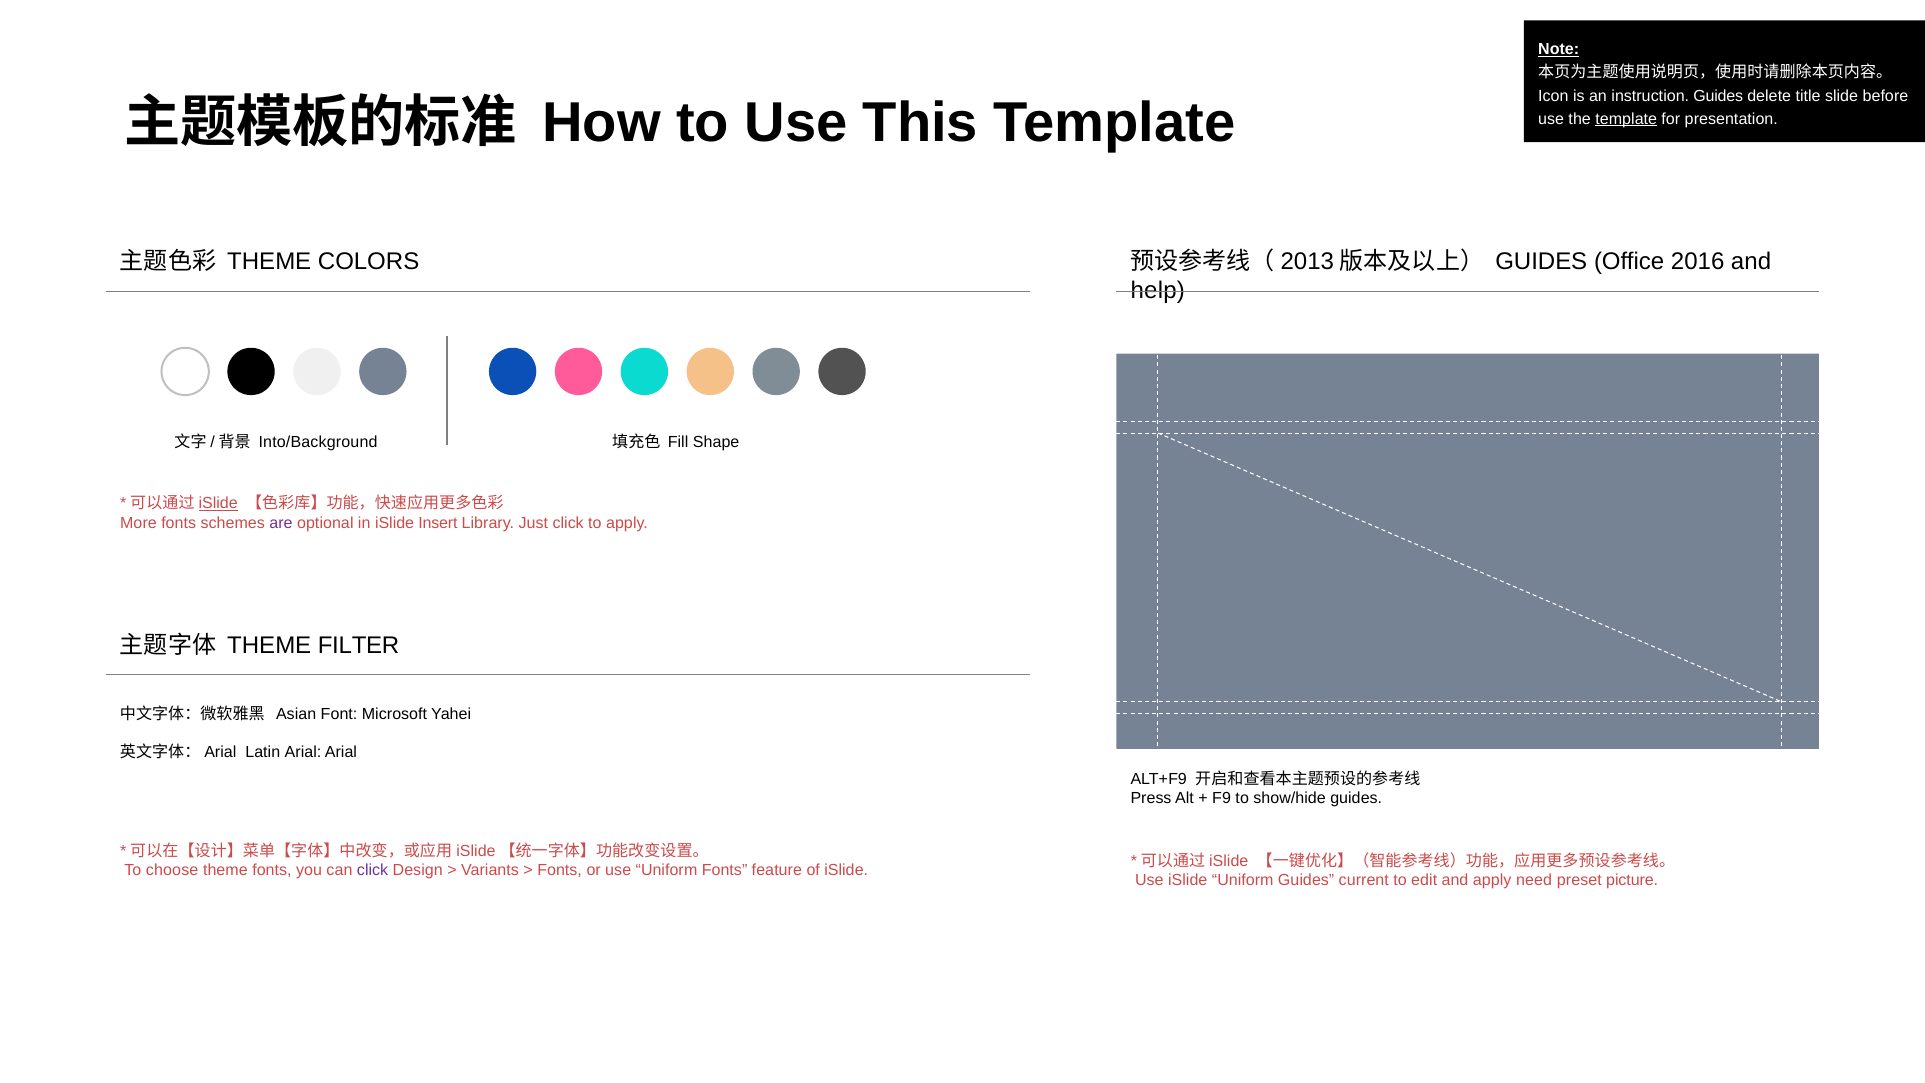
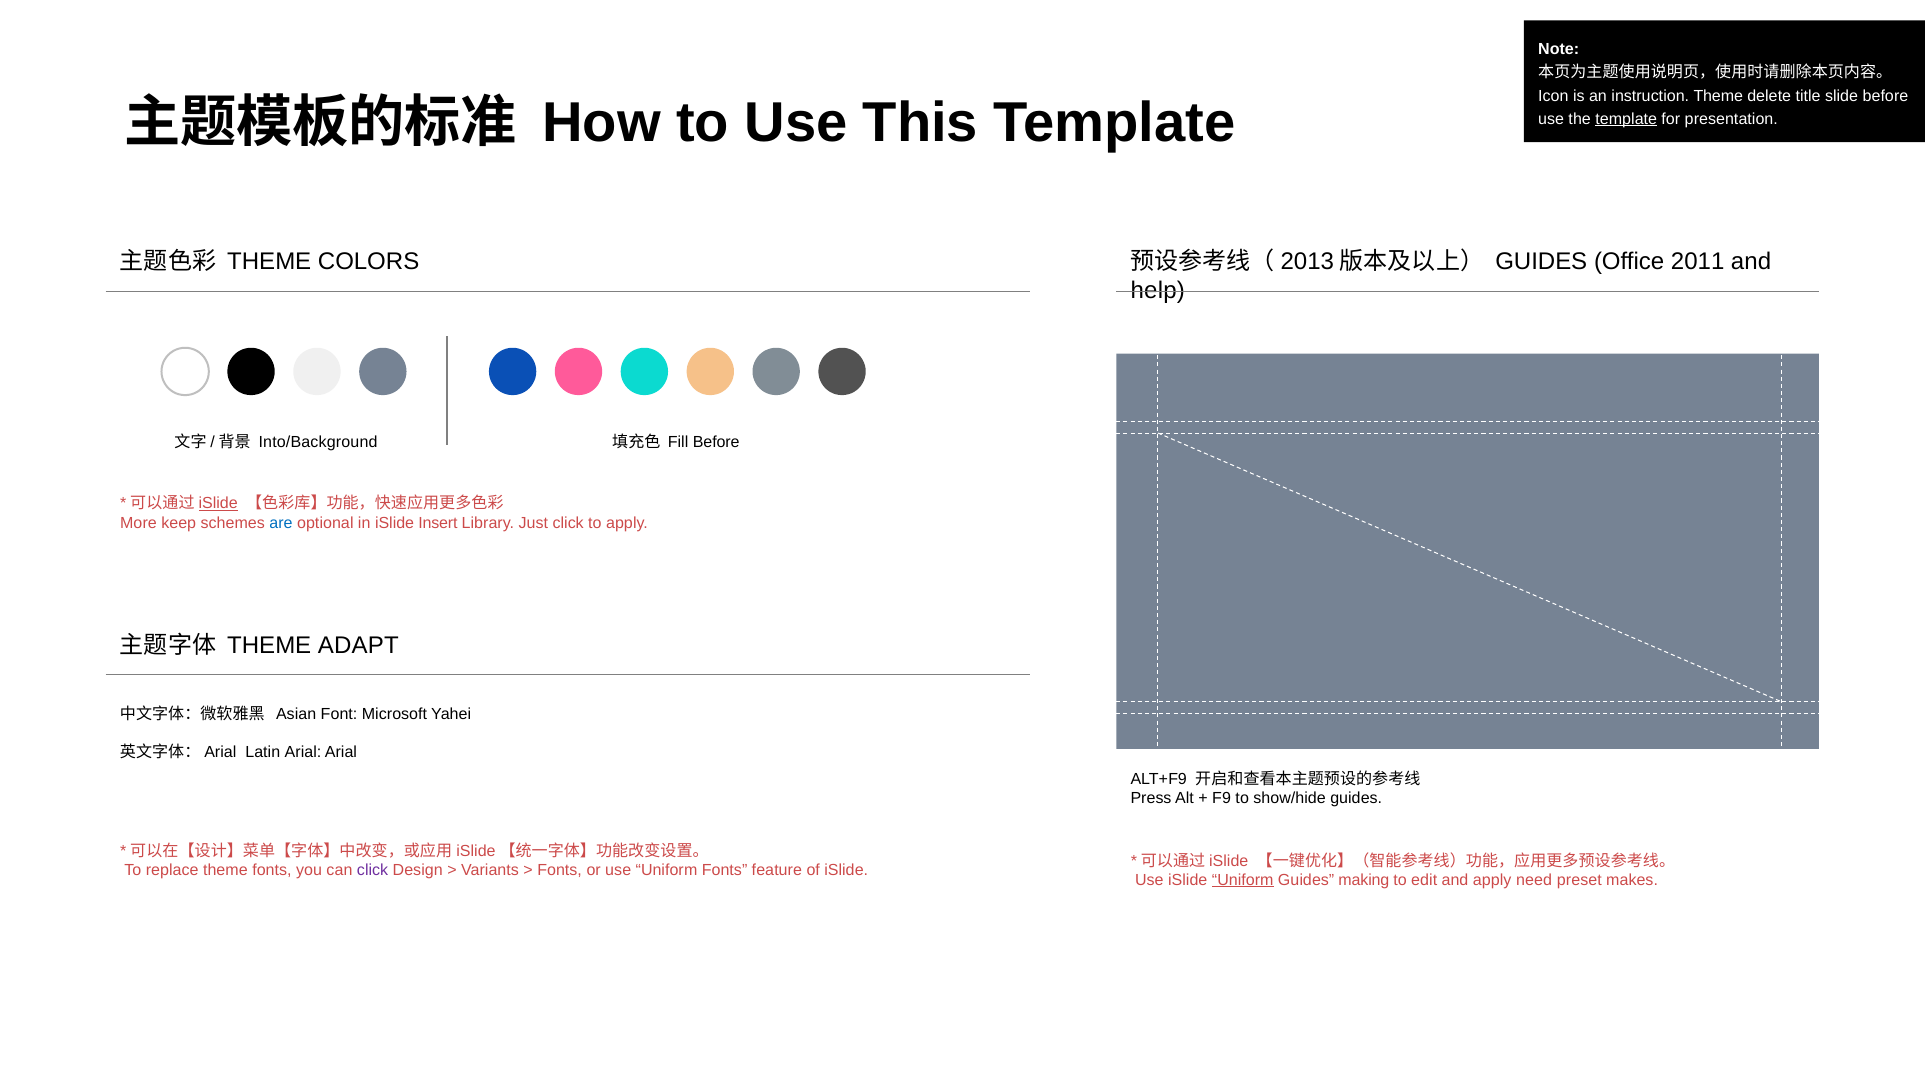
Note underline: present -> none
instruction Guides: Guides -> Theme
2016: 2016 -> 2011
Fill Shape: Shape -> Before
More fonts: fonts -> keep
are colour: purple -> blue
FILTER: FILTER -> ADAPT
choose: choose -> replace
Uniform at (1243, 880) underline: none -> present
current: current -> making
picture: picture -> makes
